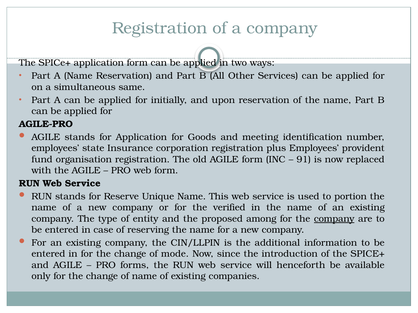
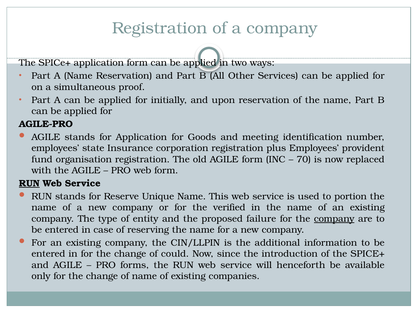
same: same -> proof
91: 91 -> 70
RUN at (29, 184) underline: none -> present
among: among -> failure
mode: mode -> could
